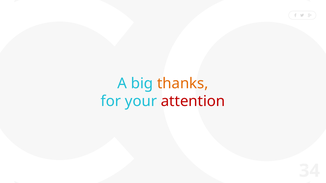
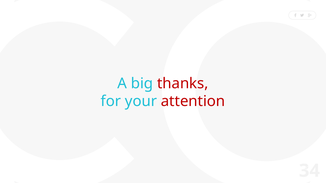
thanks colour: orange -> red
